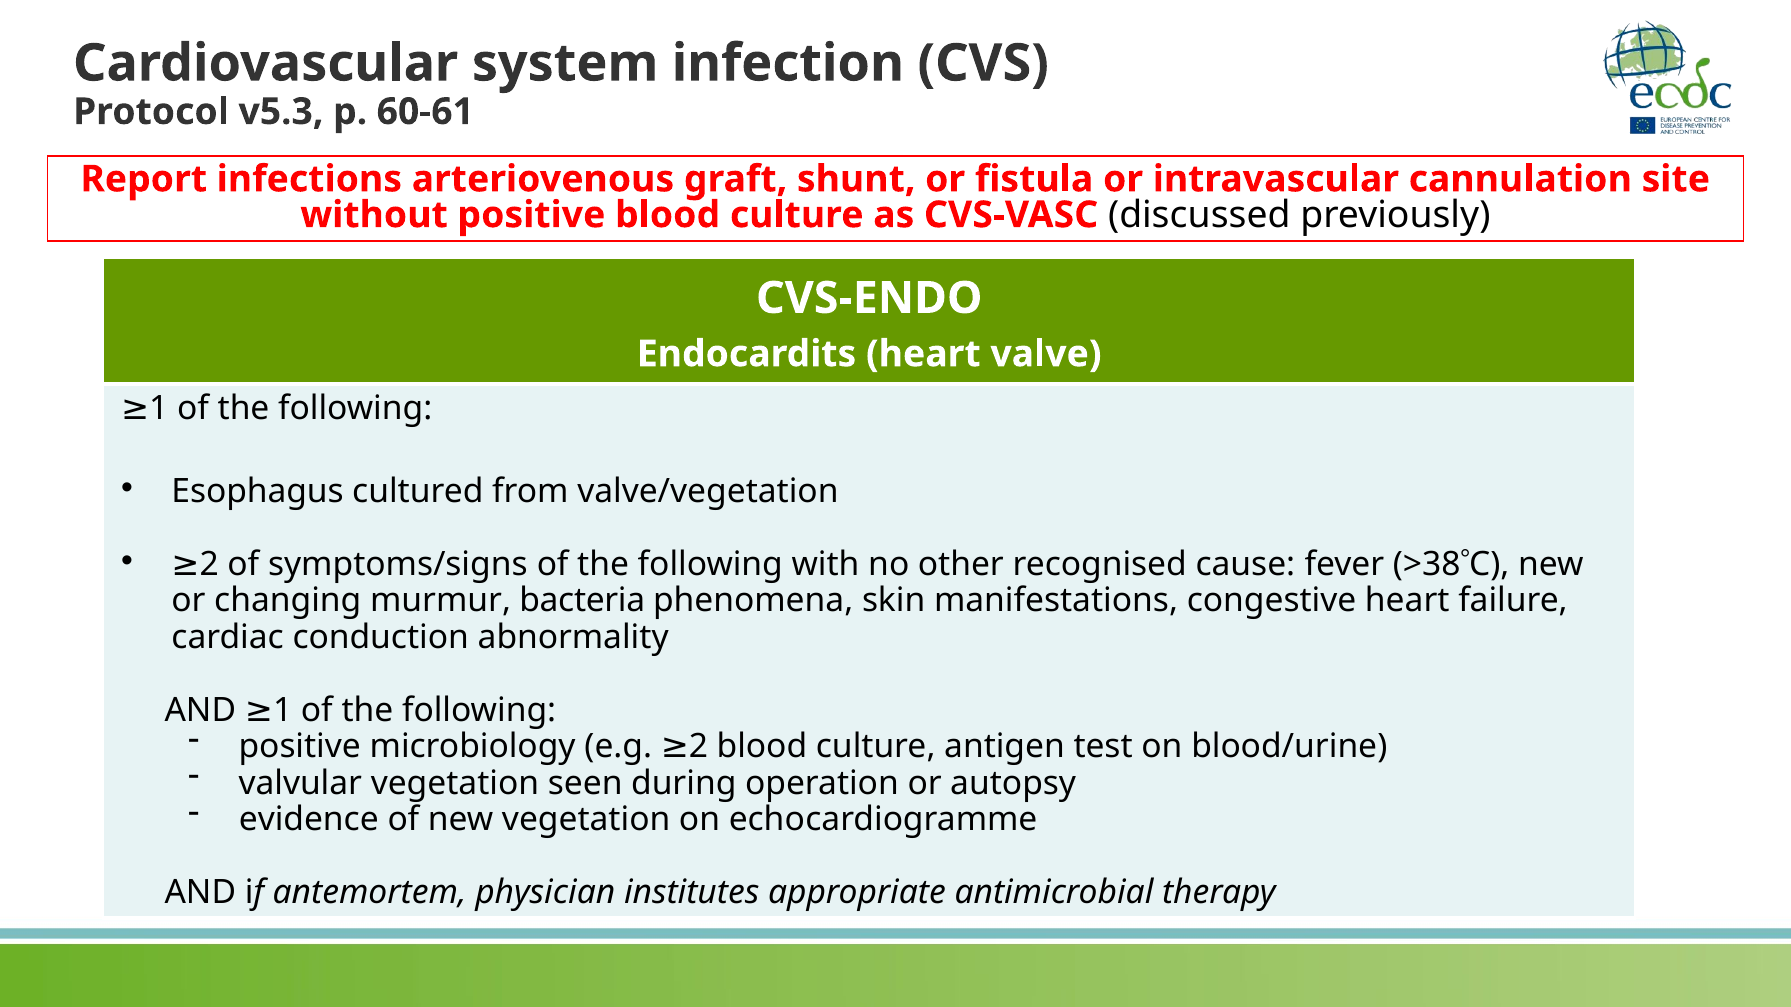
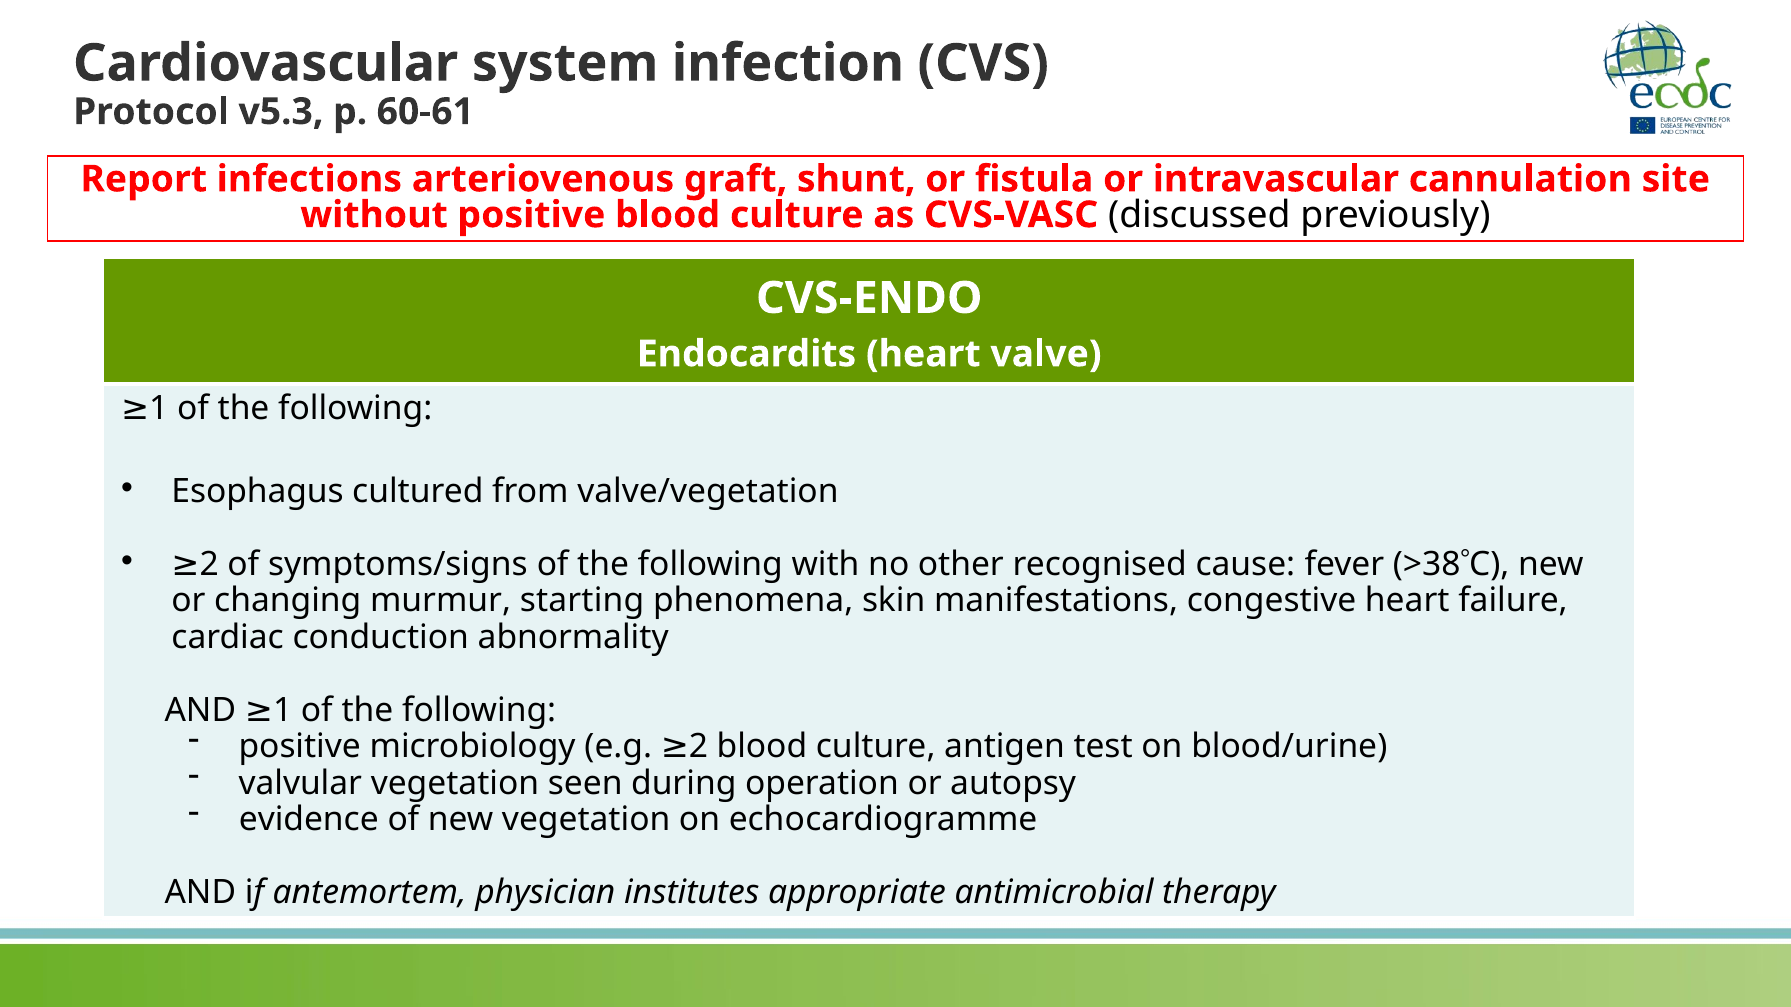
bacteria: bacteria -> starting
